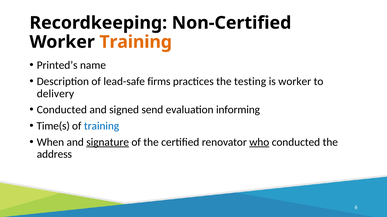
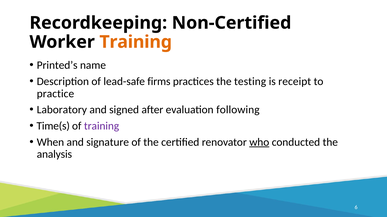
is worker: worker -> receipt
delivery: delivery -> practice
Conducted at (62, 110): Conducted -> Laboratory
send: send -> after
informing: informing -> following
training at (102, 126) colour: blue -> purple
signature underline: present -> none
address: address -> analysis
